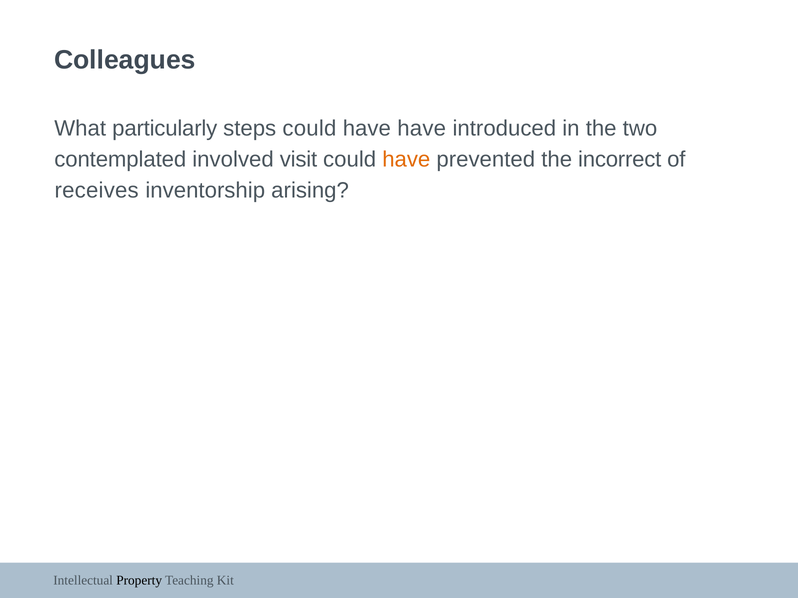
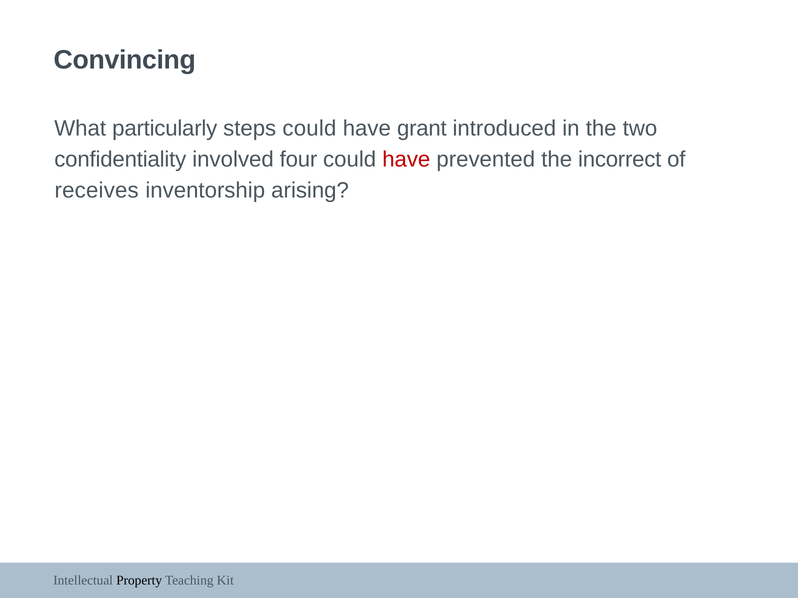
Colleagues: Colleagues -> Convincing
have have: have -> grant
contemplated: contemplated -> confidentiality
visit: visit -> four
have at (406, 160) colour: orange -> red
